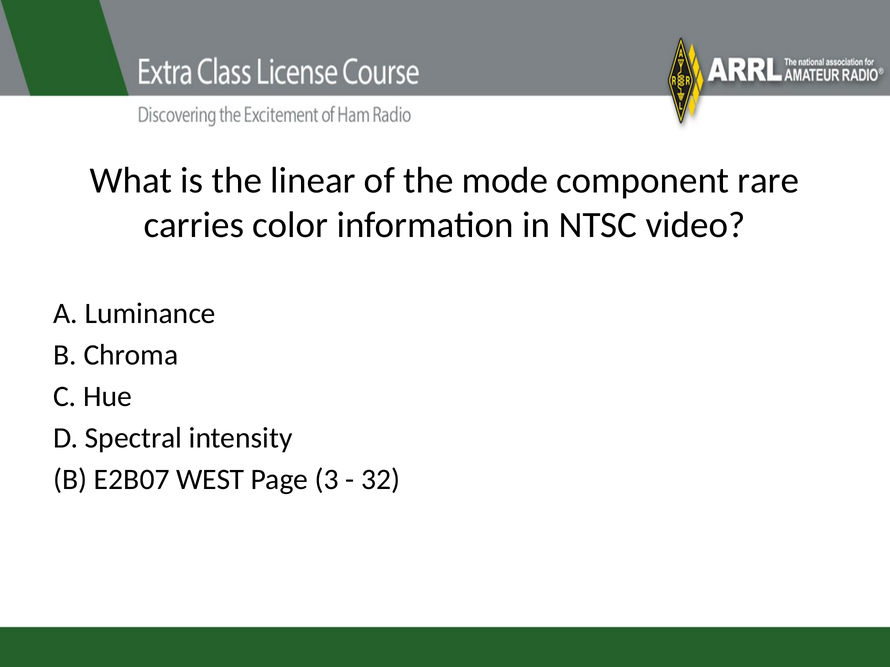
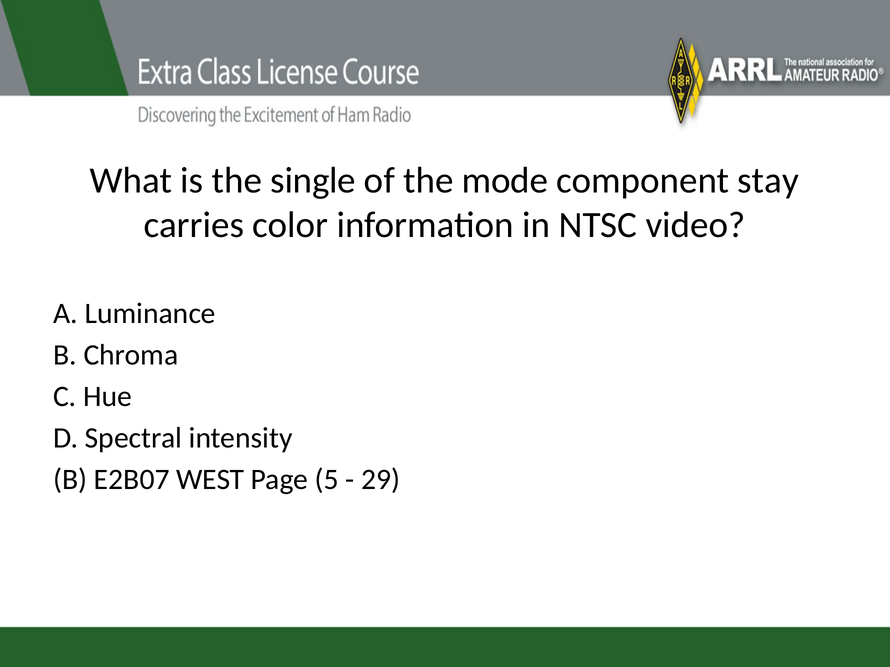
linear: linear -> single
rare: rare -> stay
3: 3 -> 5
32: 32 -> 29
